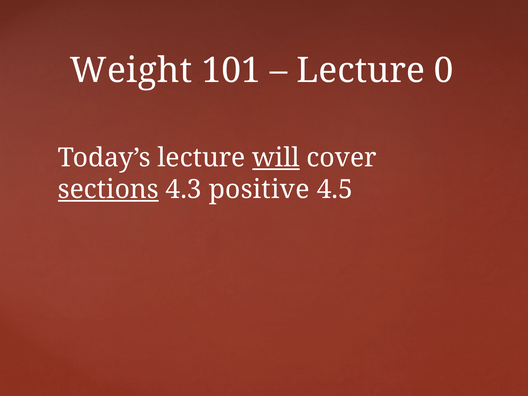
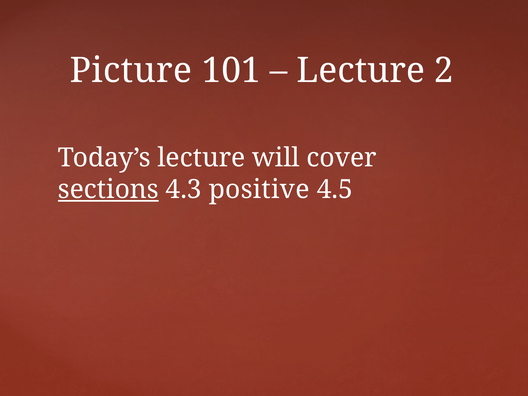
Weight: Weight -> Picture
0: 0 -> 2
will underline: present -> none
